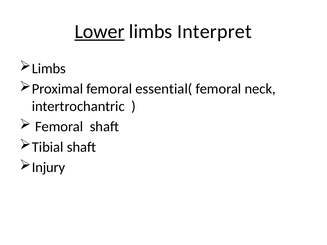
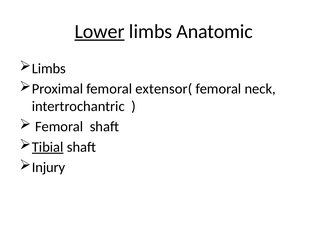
Interpret: Interpret -> Anatomic
essential(: essential( -> extensor(
Tibial underline: none -> present
